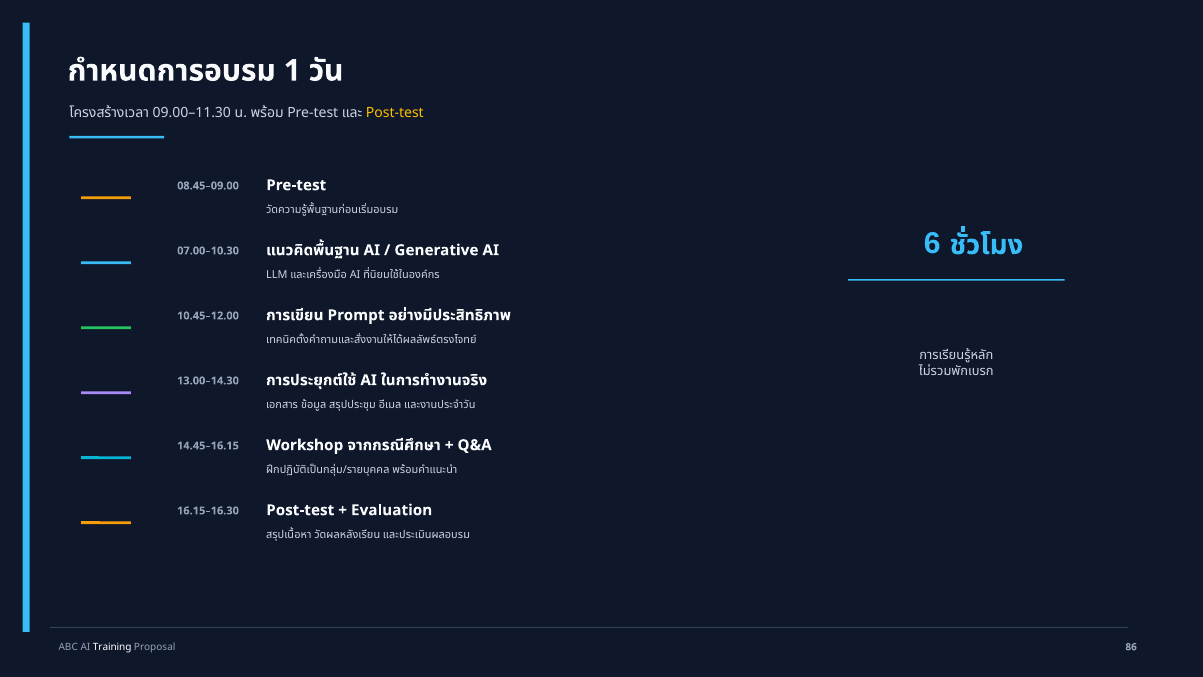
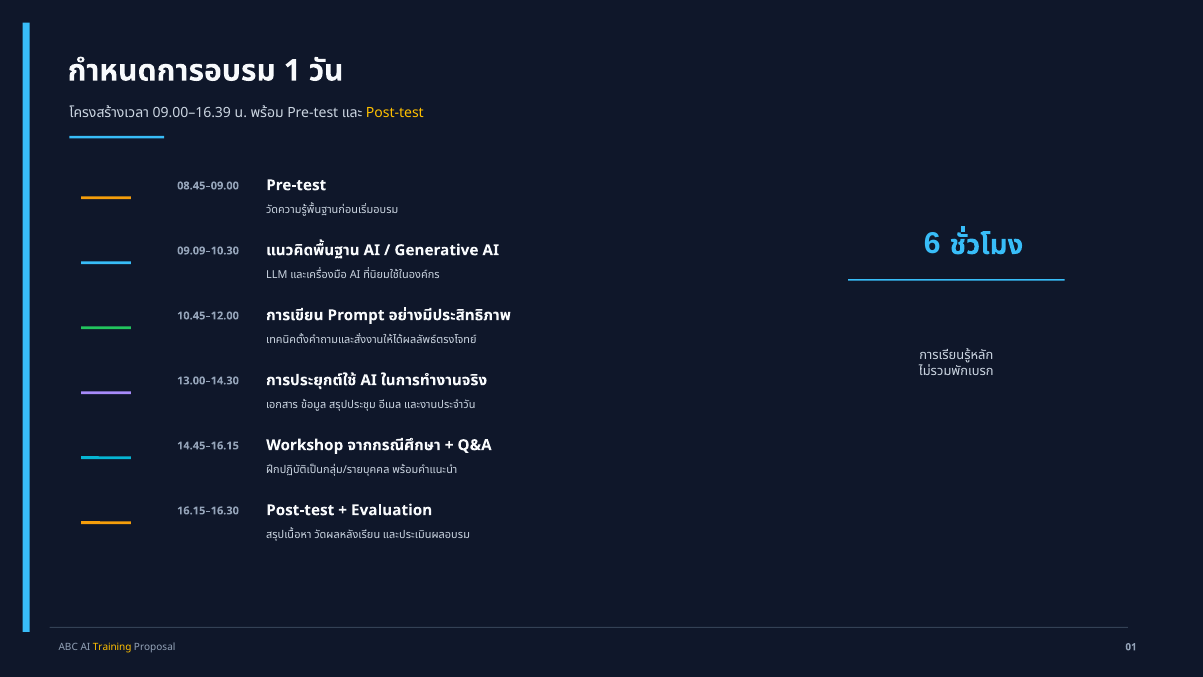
09.00–11.30: 09.00–11.30 -> 09.00–16.39
07.00–10.30: 07.00–10.30 -> 09.09–10.30
Training colour: white -> yellow
86: 86 -> 01
